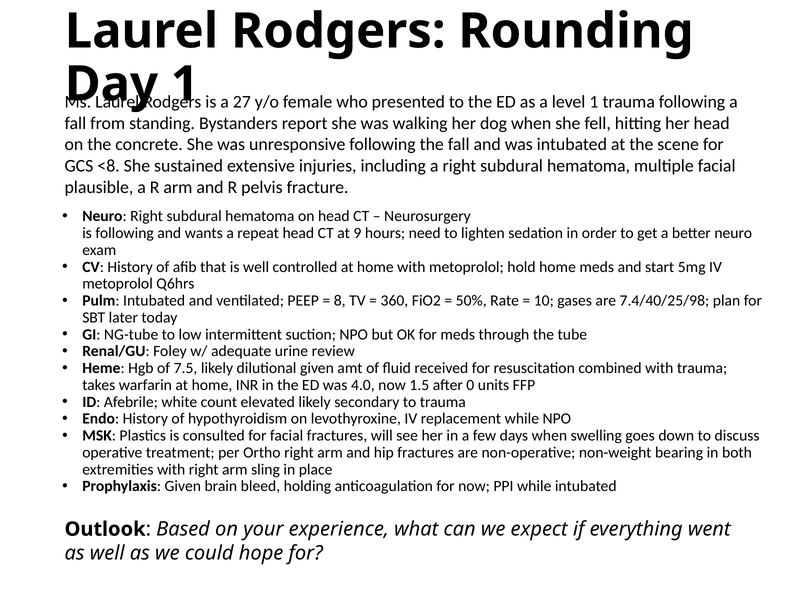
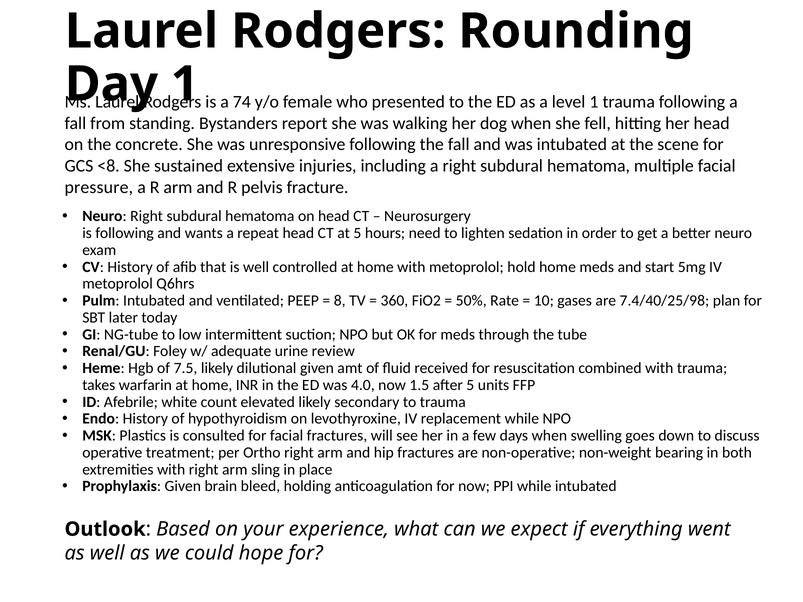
27: 27 -> 74
plausible: plausible -> pressure
at 9: 9 -> 5
after 0: 0 -> 5
